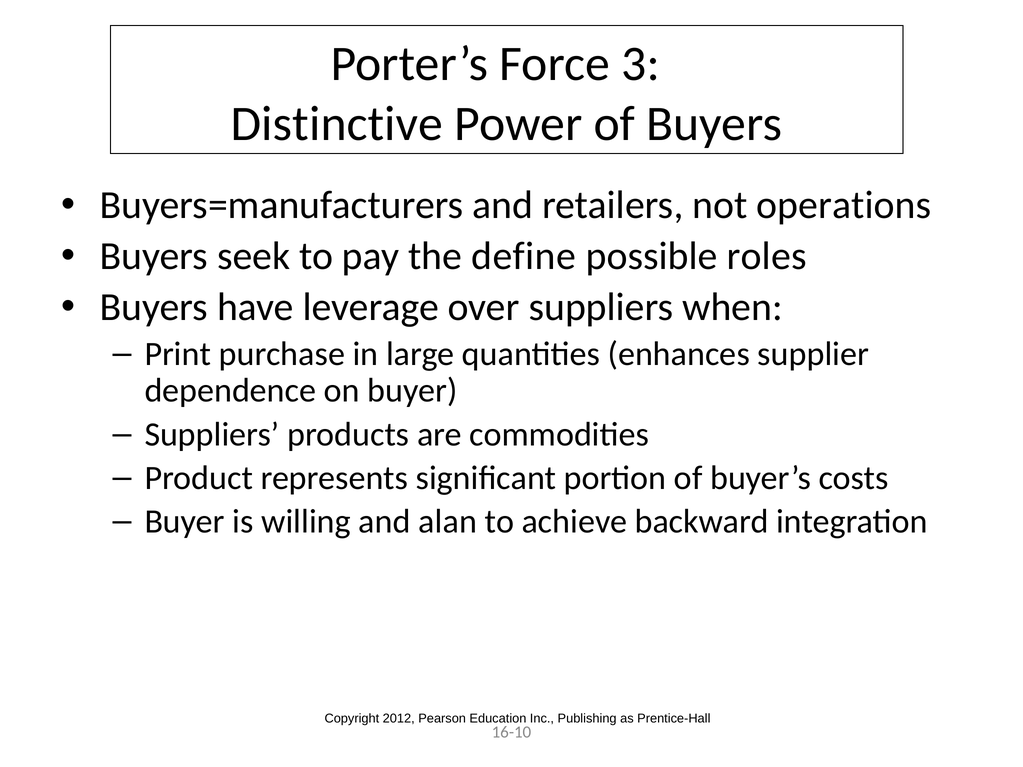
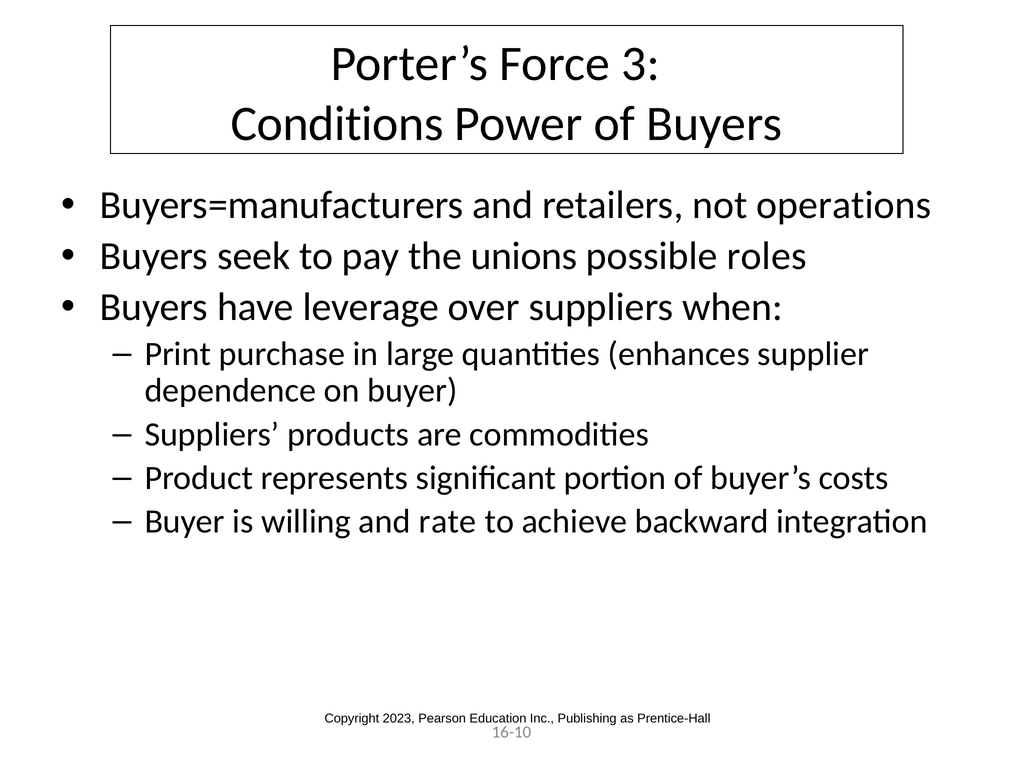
Distinctive: Distinctive -> Conditions
define: define -> unions
alan: alan -> rate
2012: 2012 -> 2023
